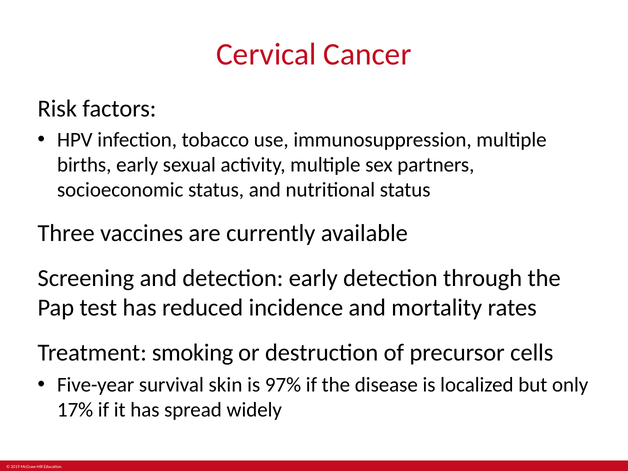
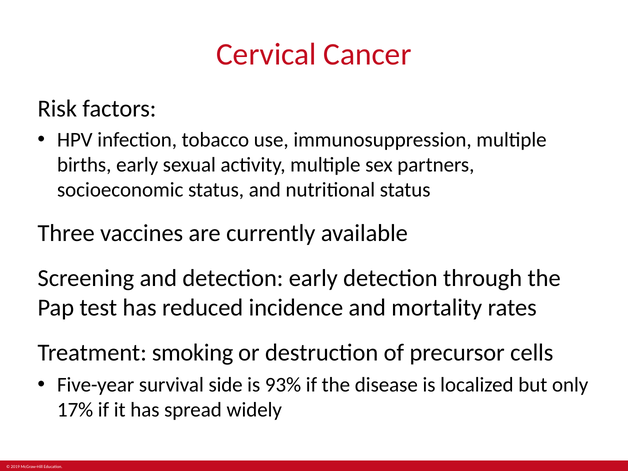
skin: skin -> side
97%: 97% -> 93%
